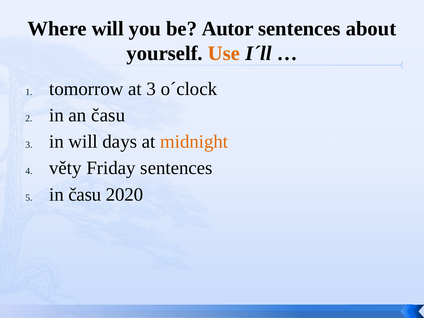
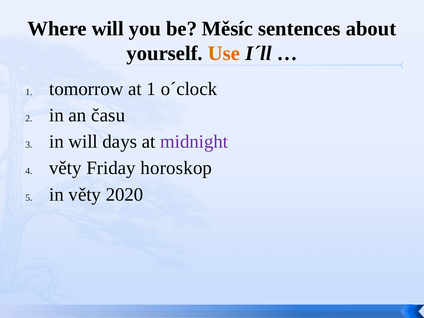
Autor: Autor -> Měsíc
at 3: 3 -> 1
midnight colour: orange -> purple
Friday sentences: sentences -> horoskop
in času: času -> věty
